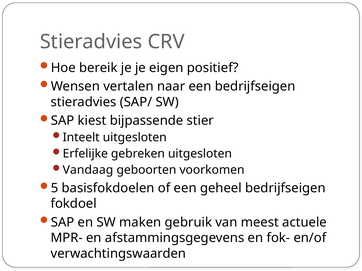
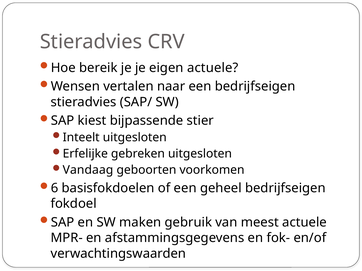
eigen positief: positief -> actuele
5: 5 -> 6
